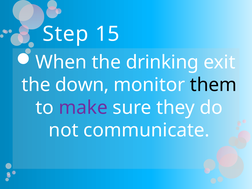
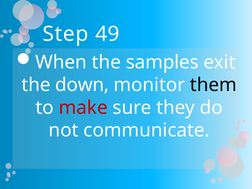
15: 15 -> 49
drinking: drinking -> samples
make colour: purple -> red
